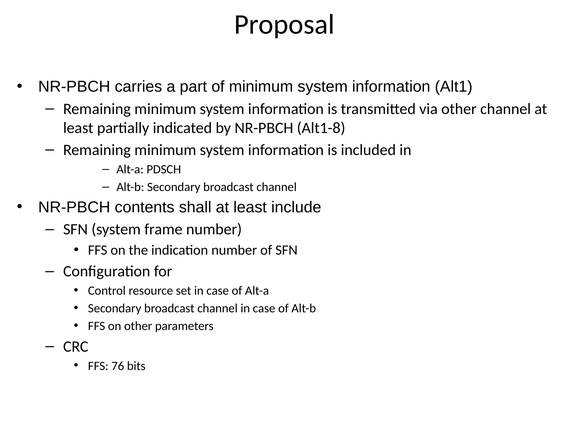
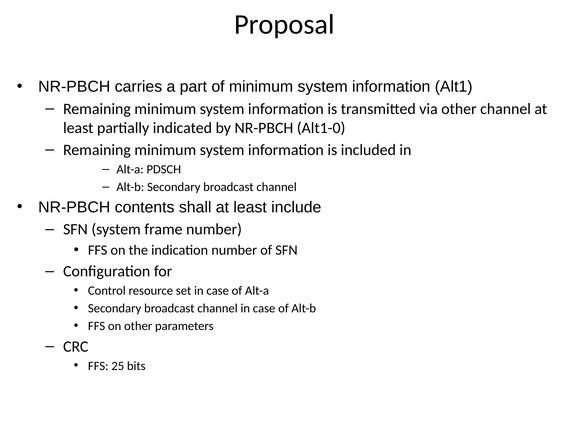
Alt1-8: Alt1-8 -> Alt1-0
76: 76 -> 25
